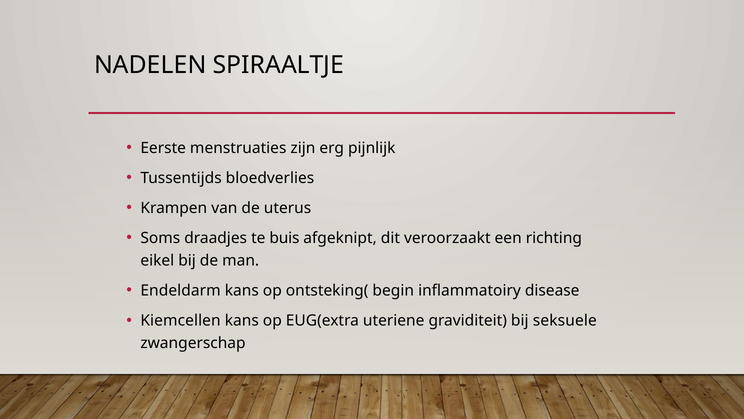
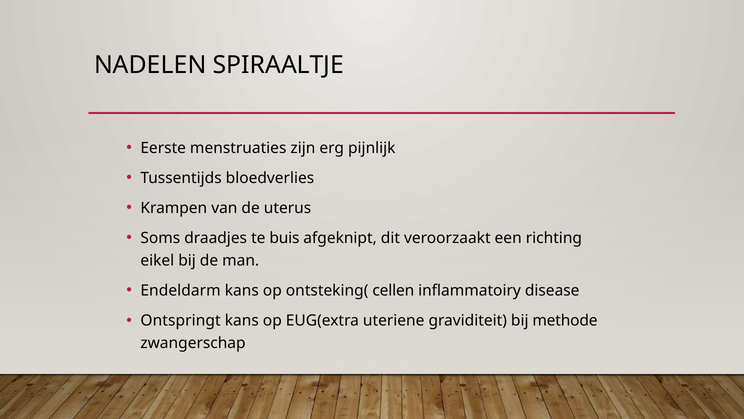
begin: begin -> cellen
Kiemcellen: Kiemcellen -> Ontspringt
seksuele: seksuele -> methode
